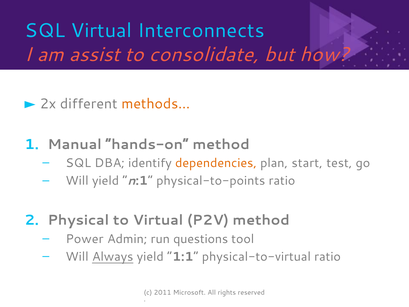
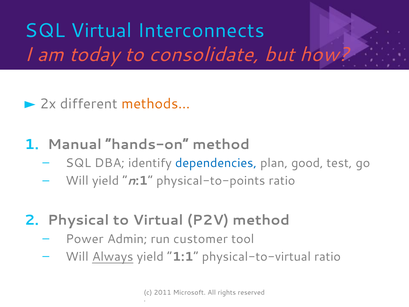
assist: assist -> today
dependencies colour: orange -> blue
start: start -> good
questions: questions -> customer
